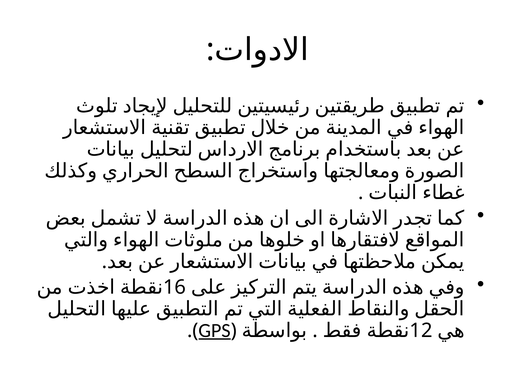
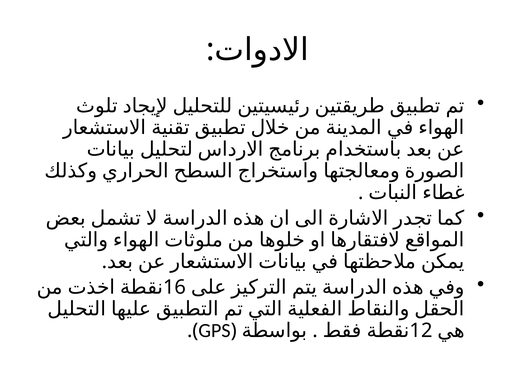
GPS underline: present -> none
